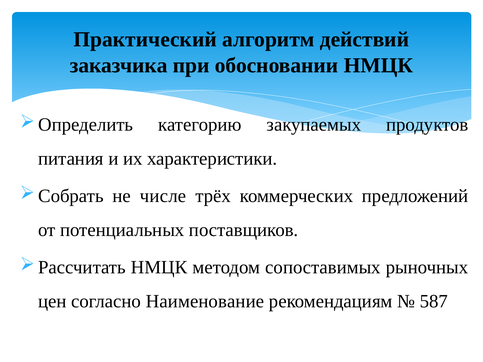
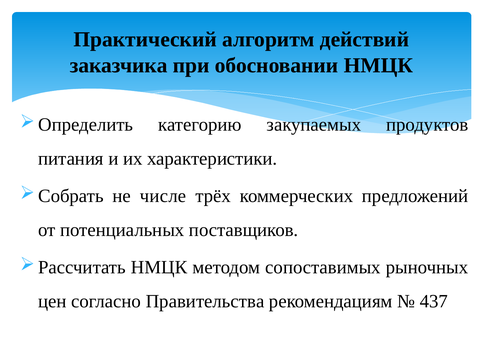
Наименование: Наименование -> Правительства
587: 587 -> 437
